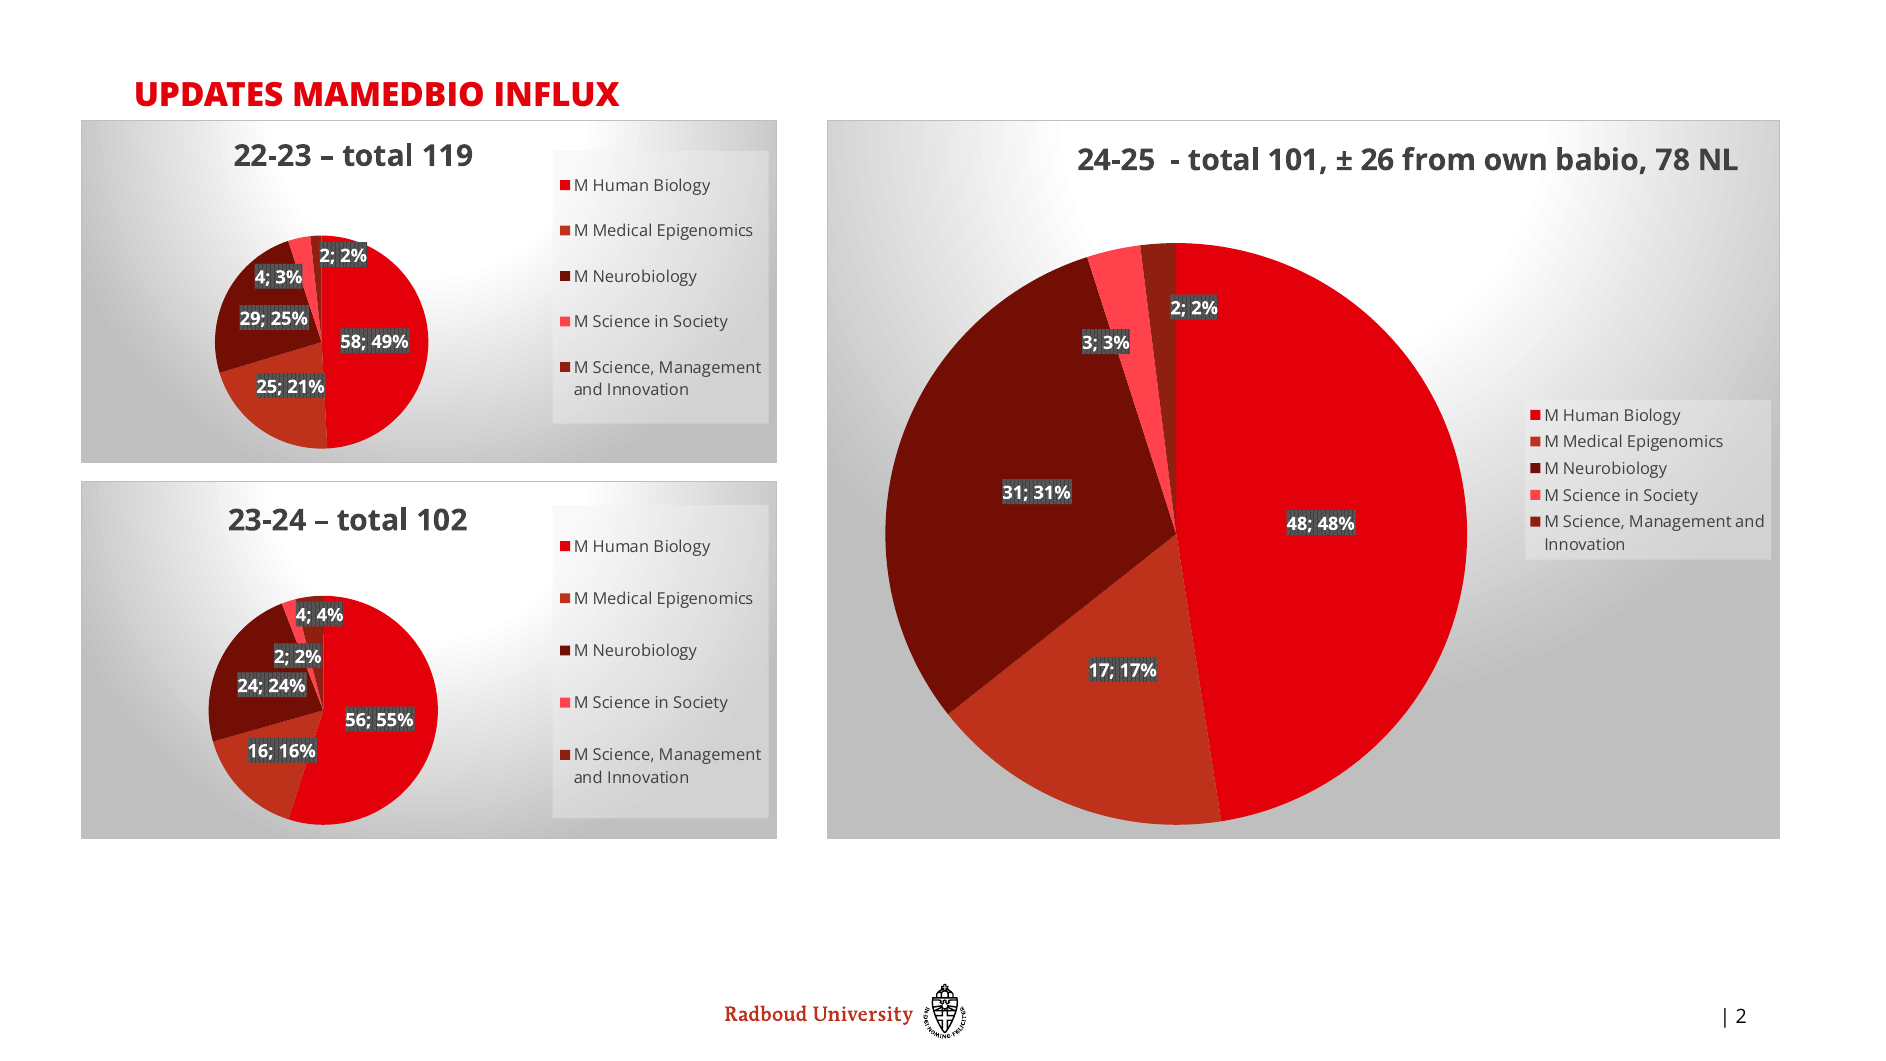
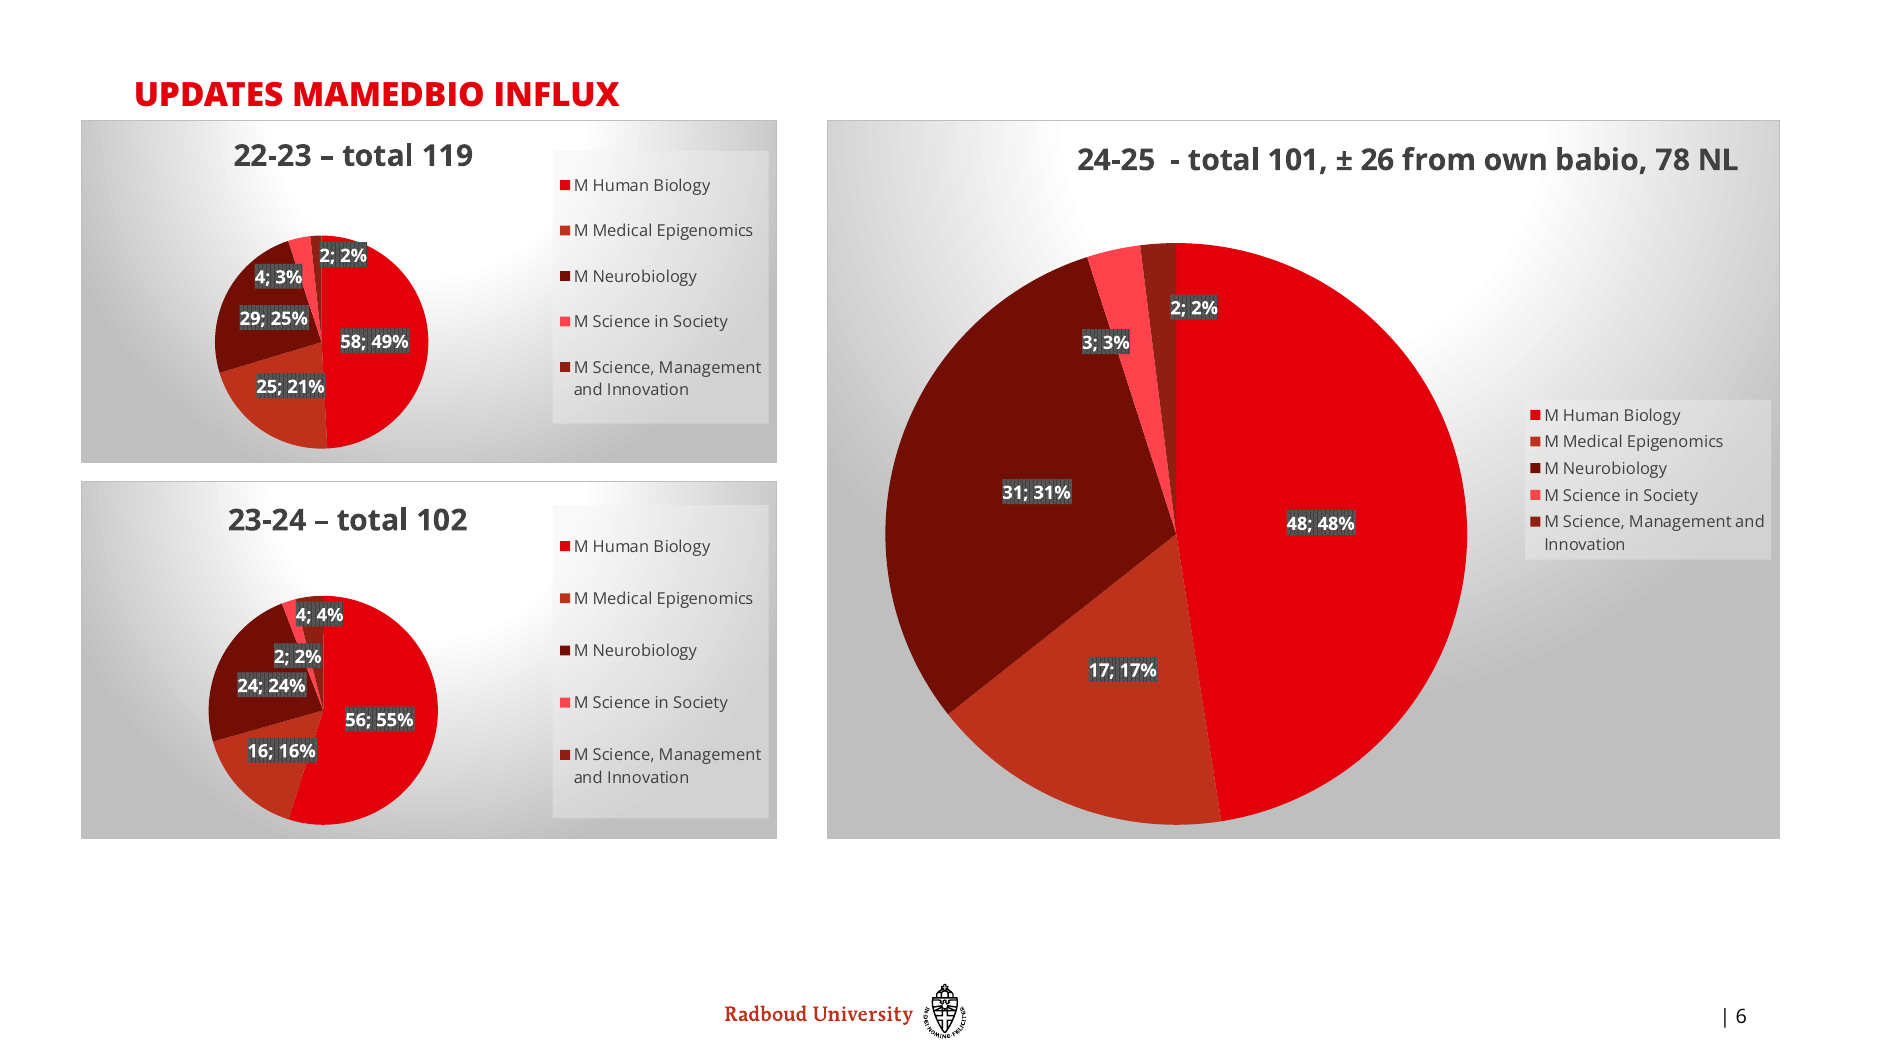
2 at (1741, 1017): 2 -> 6
